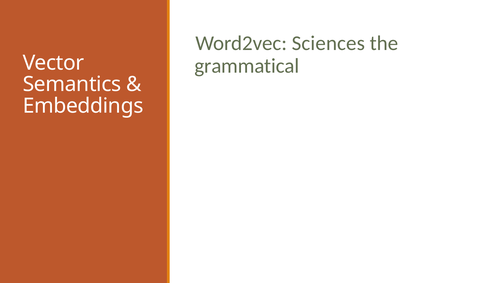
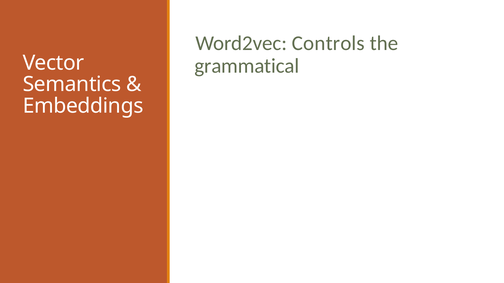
Sciences: Sciences -> Controls
